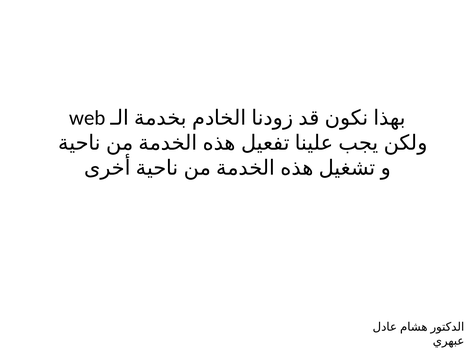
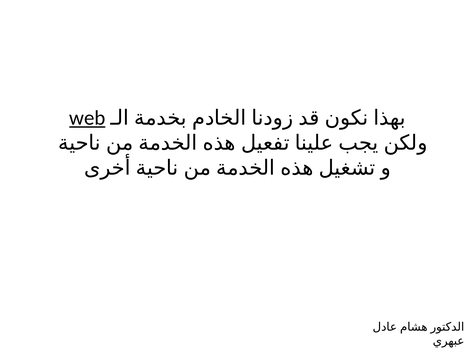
web underline: none -> present
